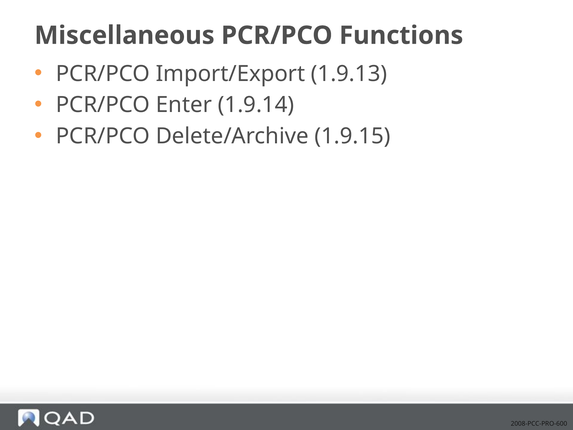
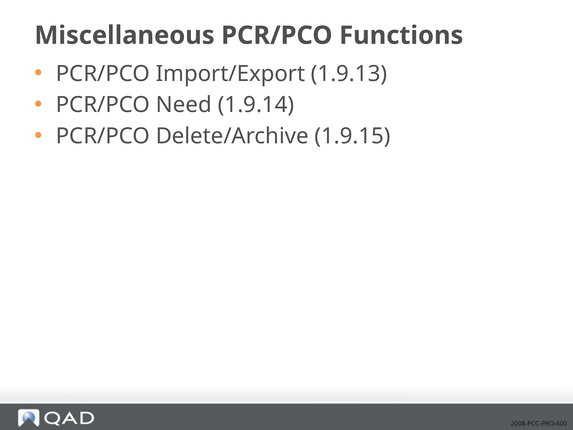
Enter: Enter -> Need
